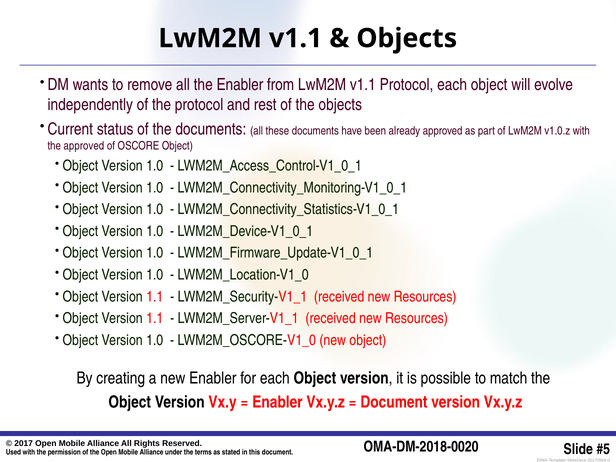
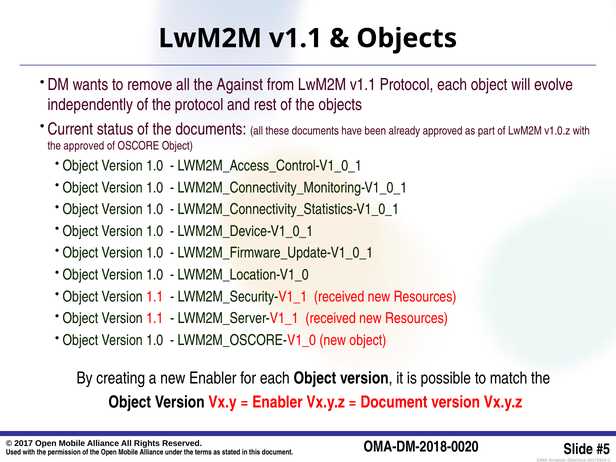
the Enabler: Enabler -> Against
